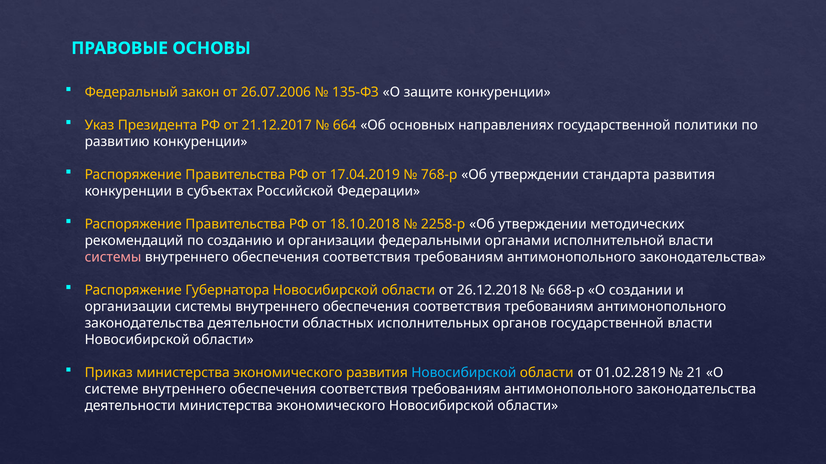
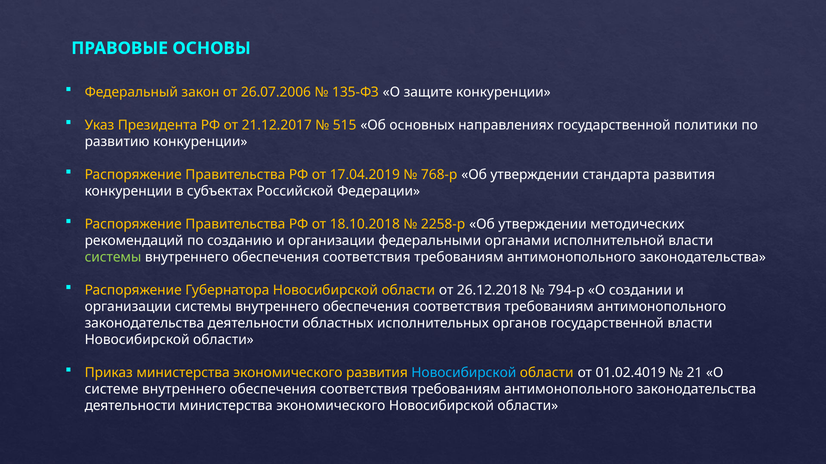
664: 664 -> 515
системы at (113, 257) colour: pink -> light green
668-р: 668-р -> 794-р
01.02.2819: 01.02.2819 -> 01.02.4019
